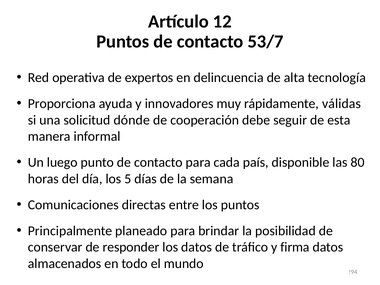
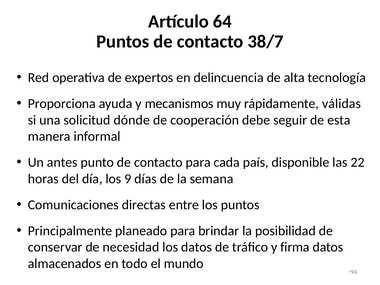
12: 12 -> 64
53/7: 53/7 -> 38/7
innovadores: innovadores -> mecanismos
luego: luego -> antes
80: 80 -> 22
5: 5 -> 9
responder: responder -> necesidad
